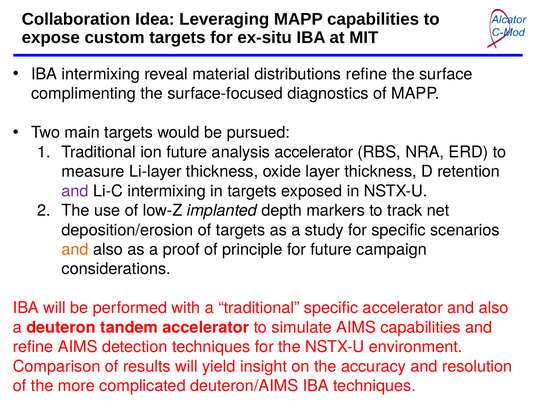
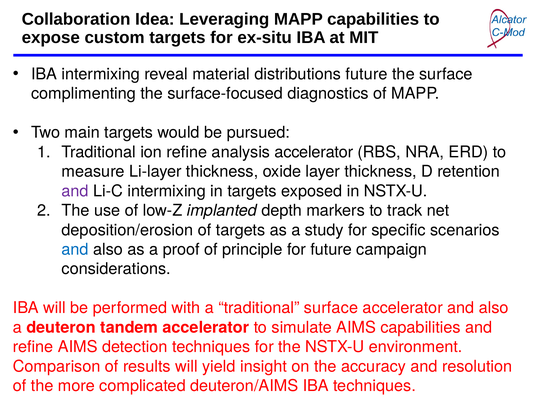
distributions refine: refine -> future
ion future: future -> refine
and at (75, 250) colour: orange -> blue
traditional specific: specific -> surface
